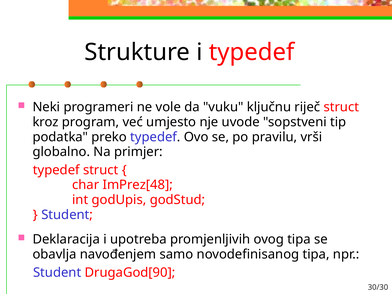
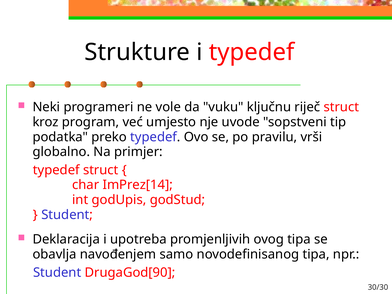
ImPrez[48: ImPrez[48 -> ImPrez[14
